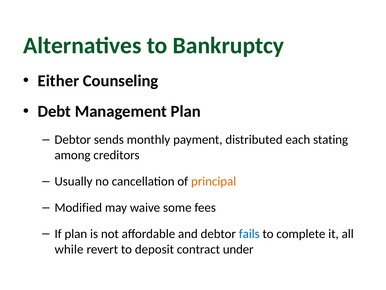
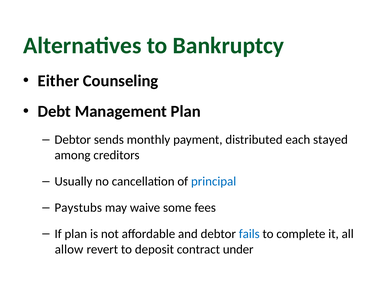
stating: stating -> stayed
principal colour: orange -> blue
Modified: Modified -> Paystubs
while: while -> allow
